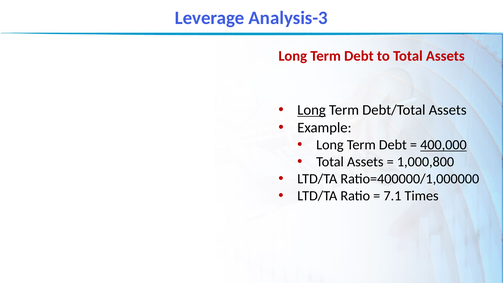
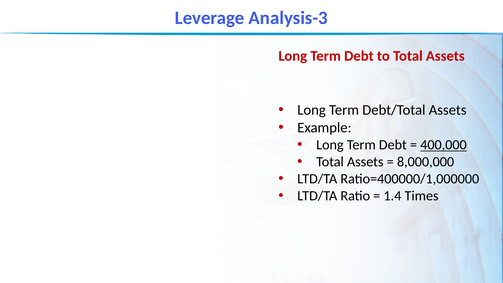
Long at (312, 110) underline: present -> none
1,000,800: 1,000,800 -> 8,000,000
7.1: 7.1 -> 1.4
